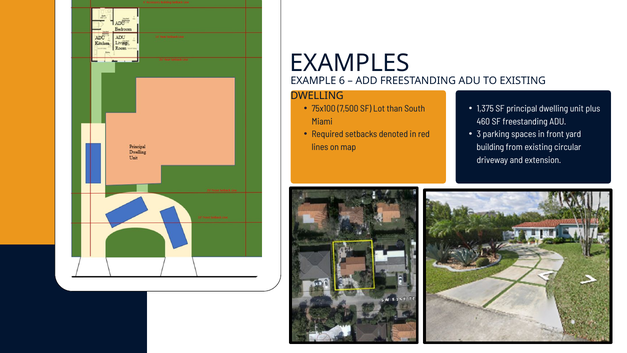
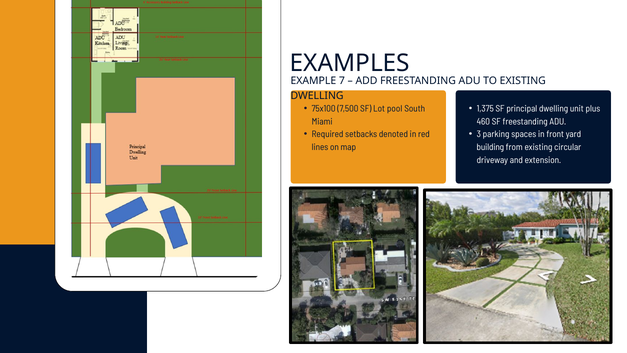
6: 6 -> 7
than: than -> pool
